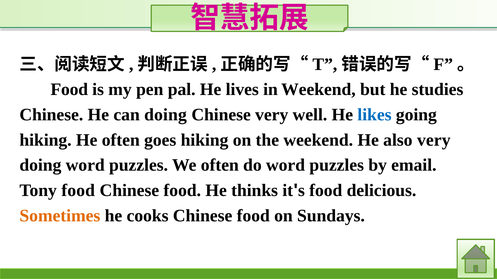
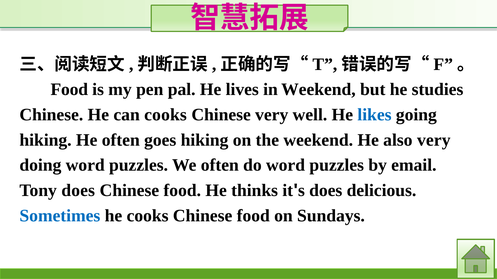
can doing: doing -> cooks
Tony food: food -> does
food at (326, 191): food -> does
Sometimes colour: orange -> blue
